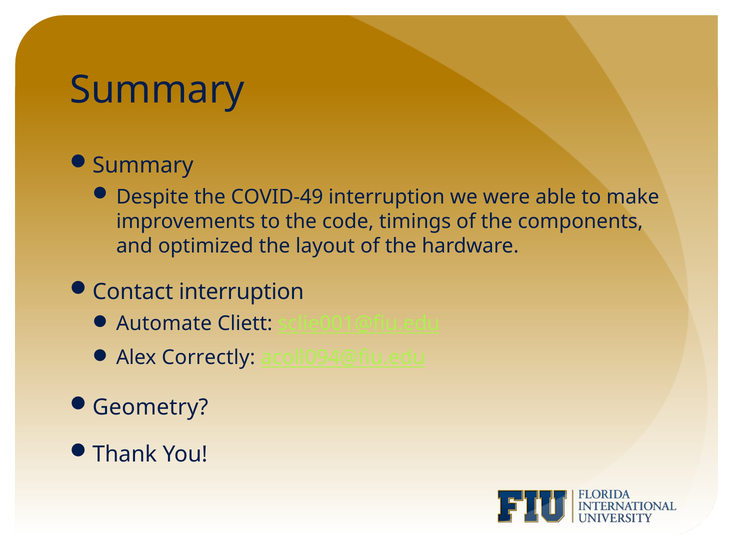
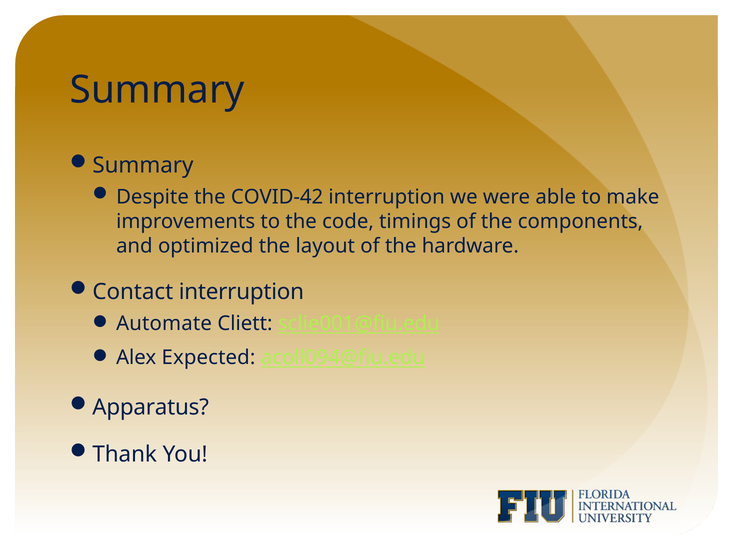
COVID-49: COVID-49 -> COVID-42
Correctly: Correctly -> Expected
Geometry: Geometry -> Apparatus
